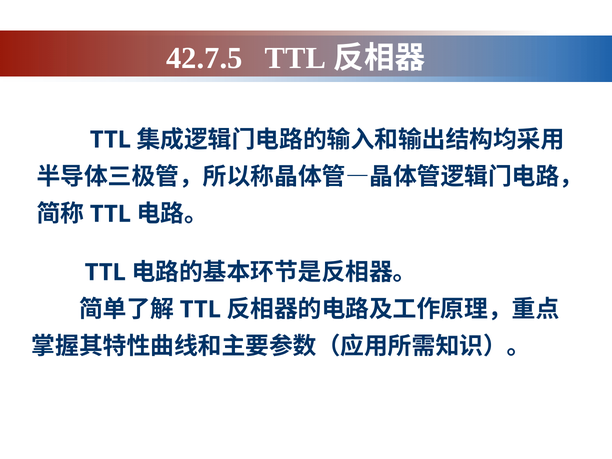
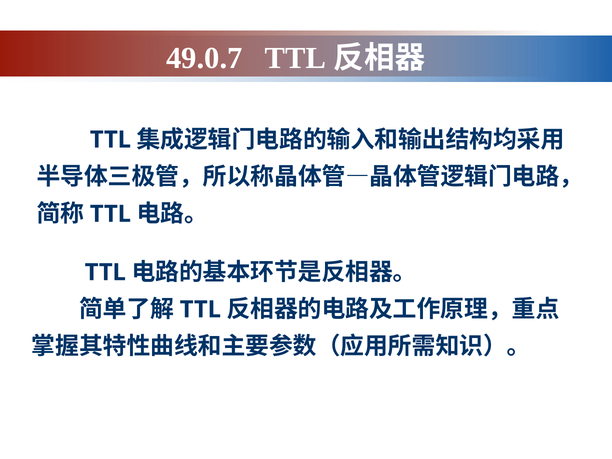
42.7.5: 42.7.5 -> 49.0.7
